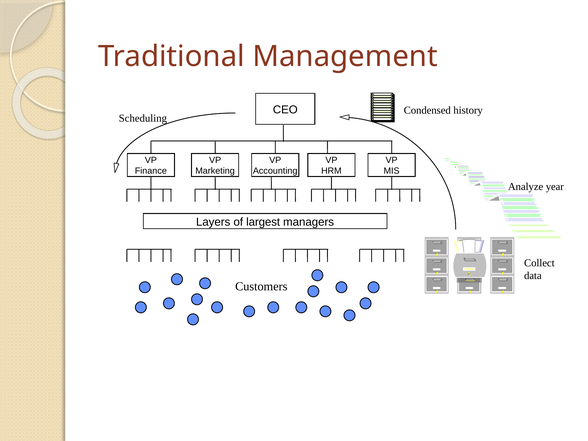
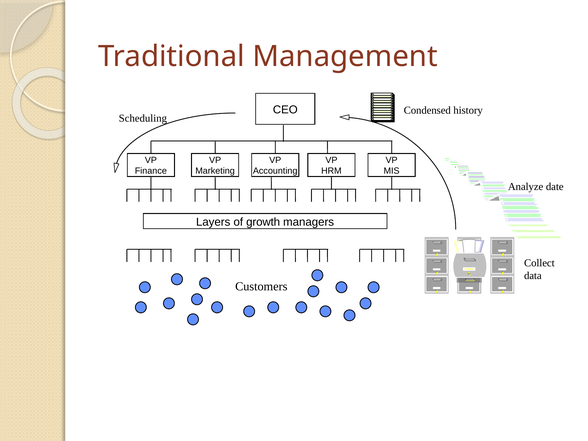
year: year -> date
largest: largest -> growth
